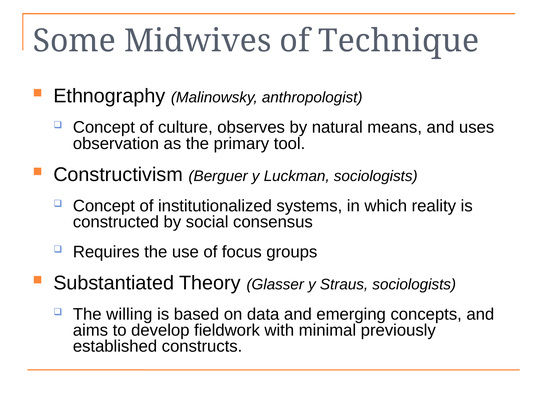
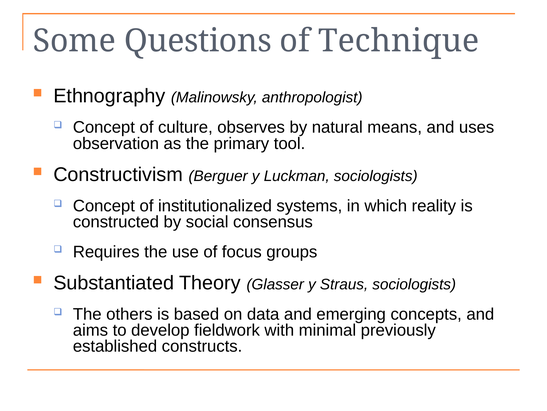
Midwives: Midwives -> Questions
willing: willing -> others
